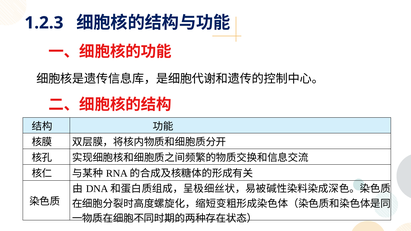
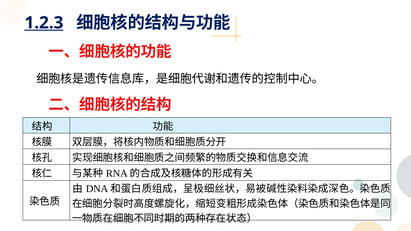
1.2.3 underline: none -> present
